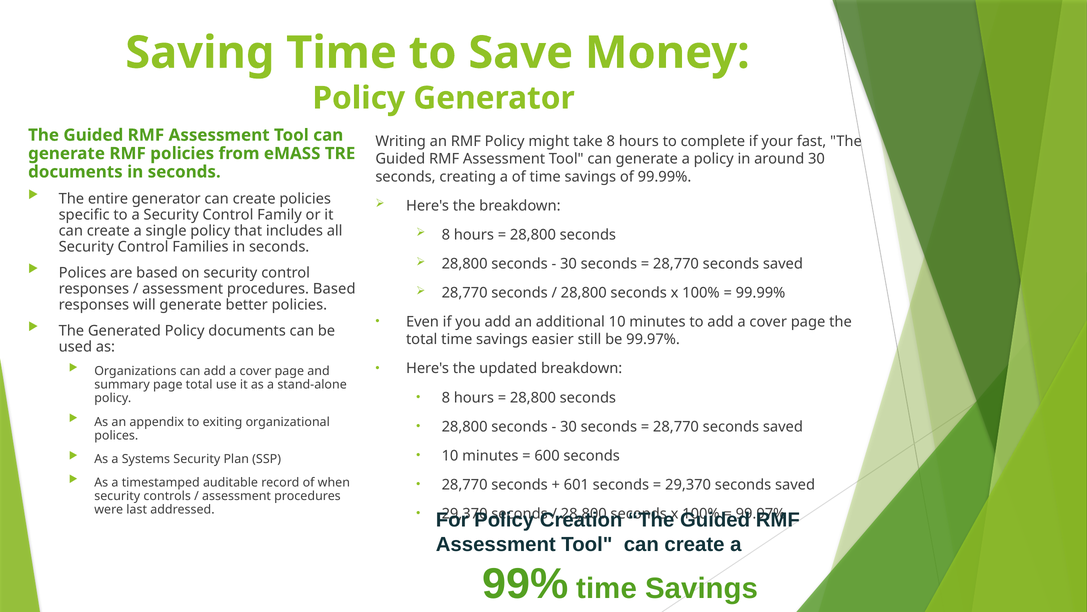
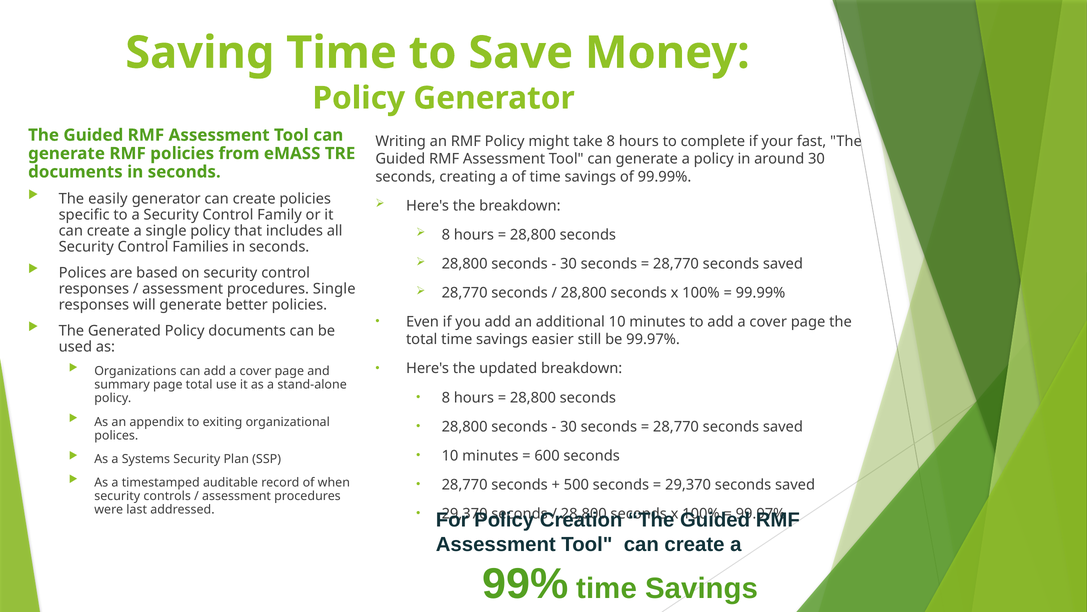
entire: entire -> easily
procedures Based: Based -> Single
601: 601 -> 500
